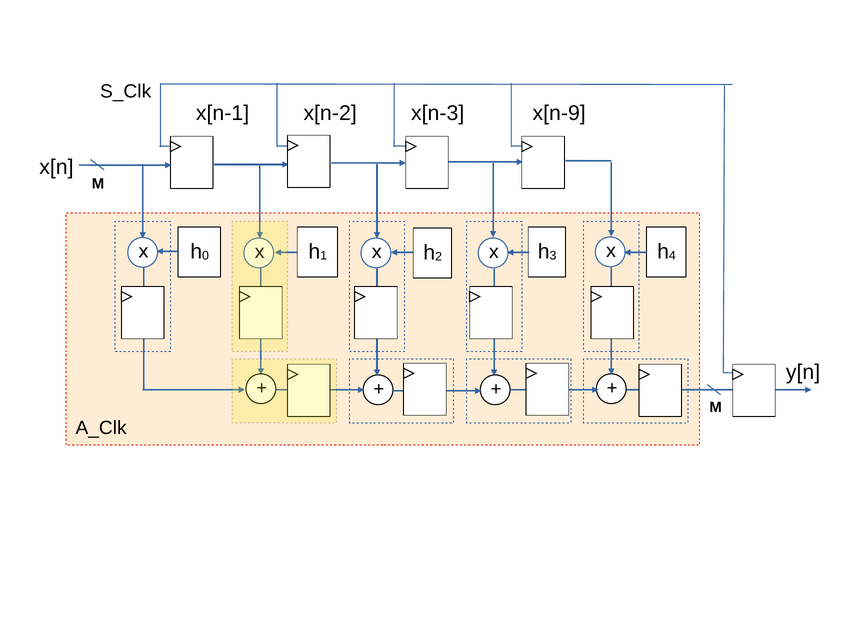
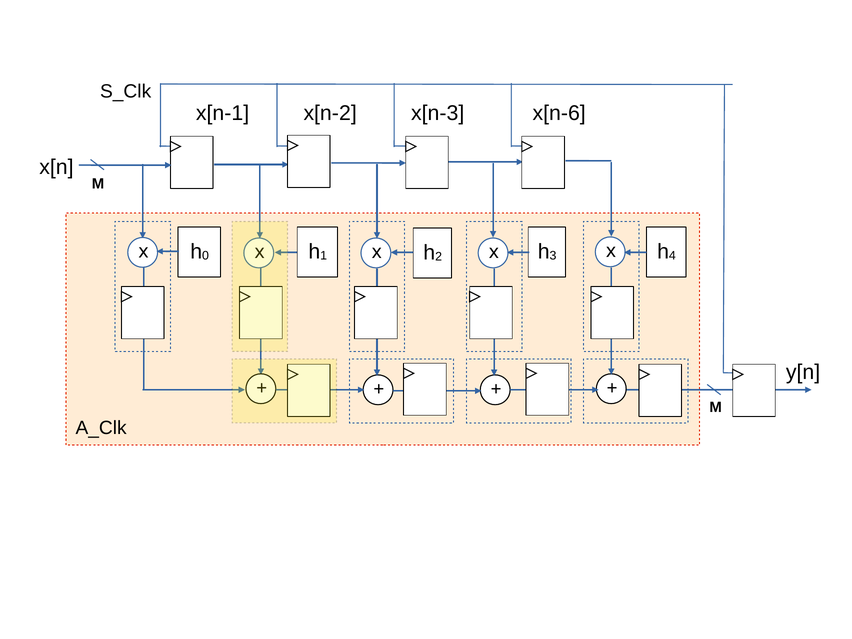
x[n-9: x[n-9 -> x[n-6
